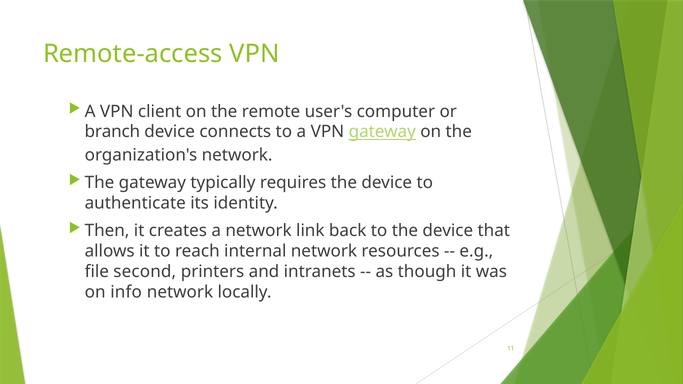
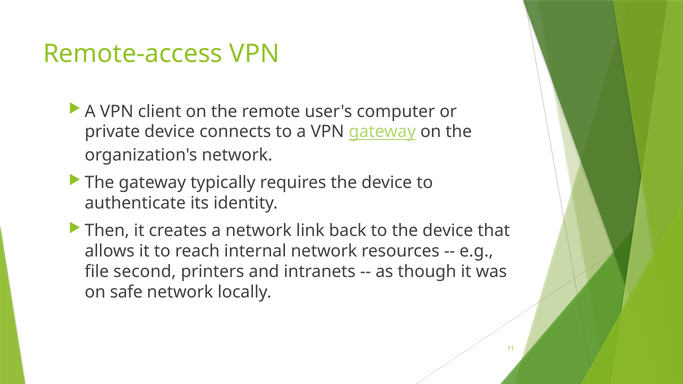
branch: branch -> private
info: info -> safe
